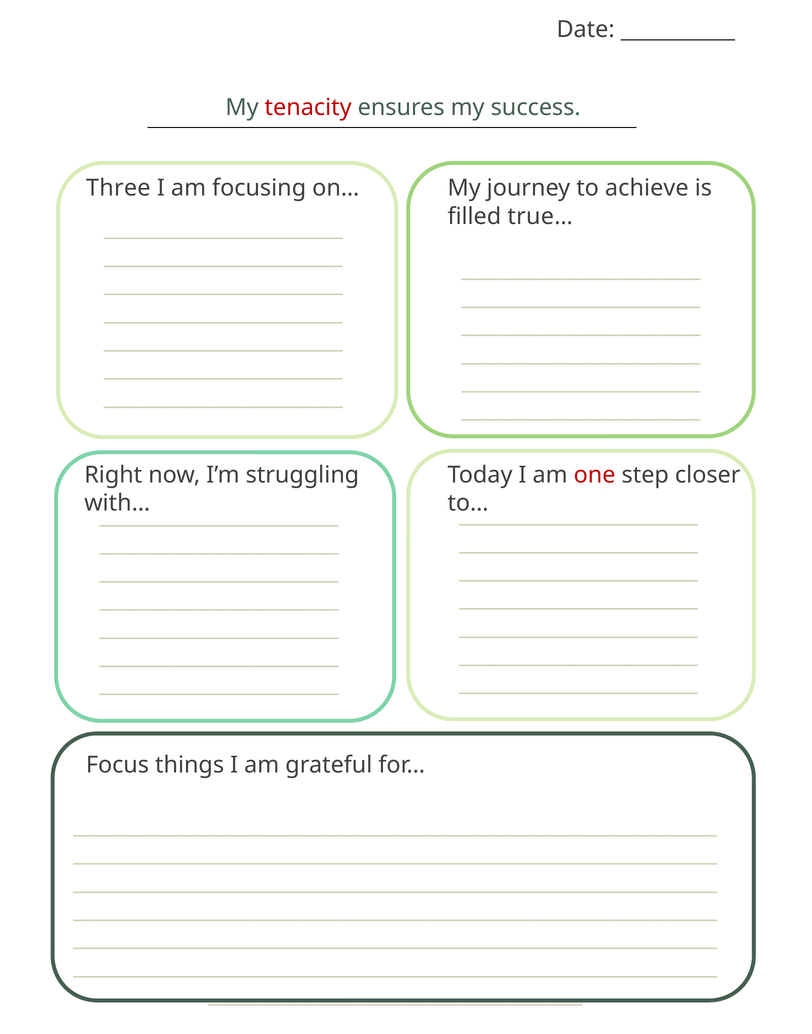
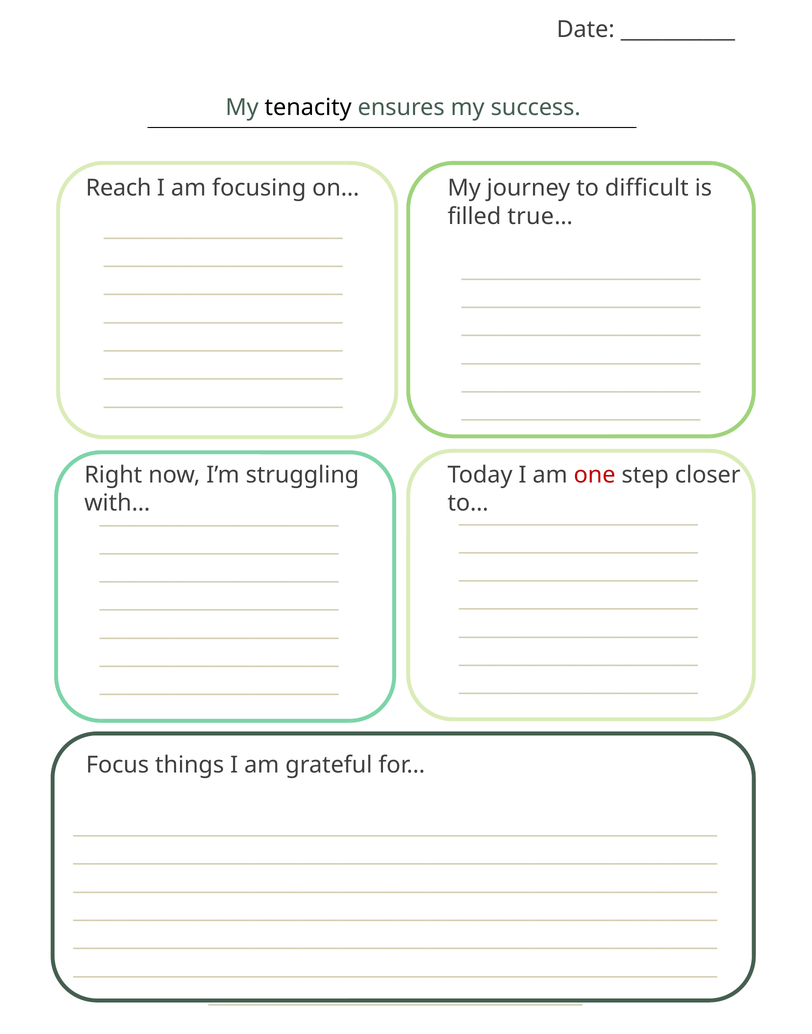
tenacity colour: red -> black
Three: Three -> Reach
achieve: achieve -> difficult
